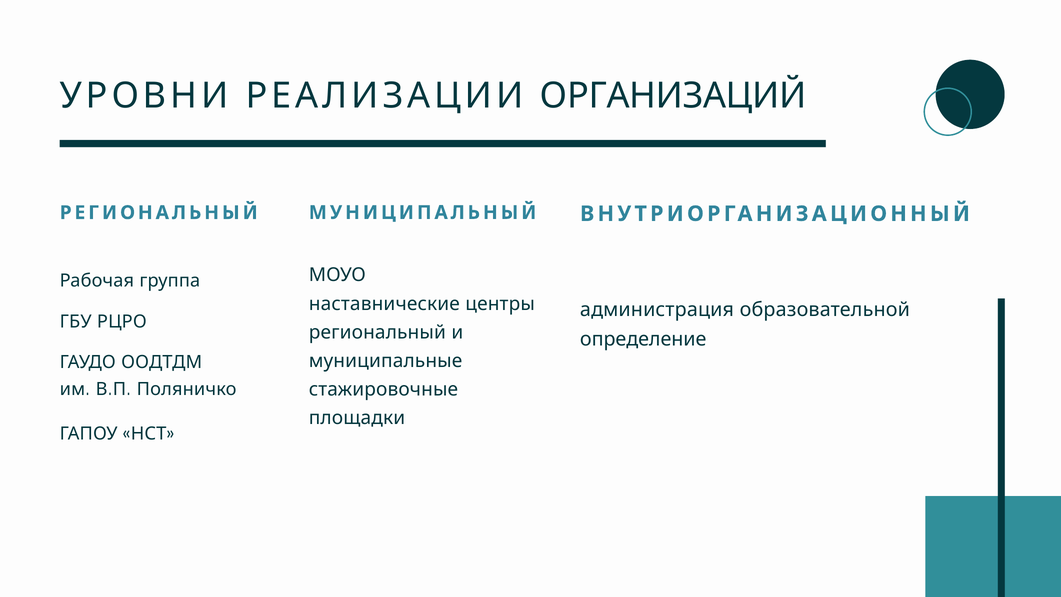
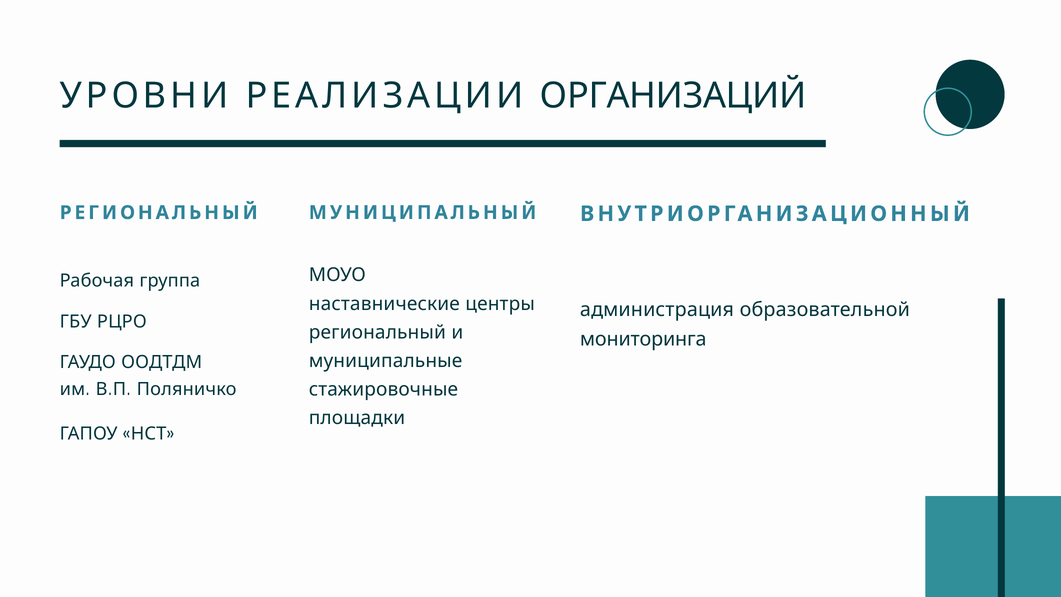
определение: определение -> мониторинга
